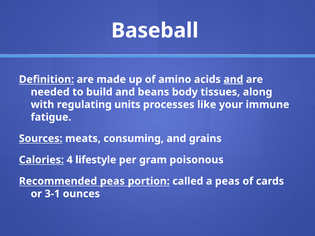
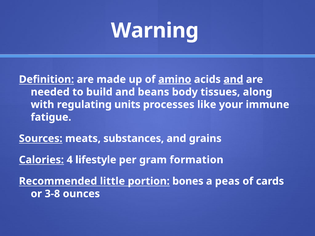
Baseball: Baseball -> Warning
amino underline: none -> present
consuming: consuming -> substances
poisonous: poisonous -> formation
Recommended peas: peas -> little
called: called -> bones
3-1: 3-1 -> 3-8
